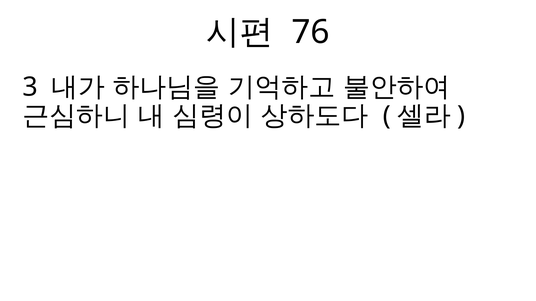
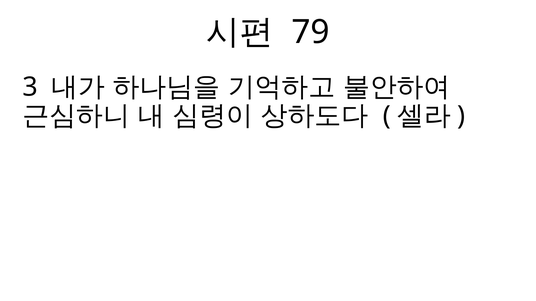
76: 76 -> 79
